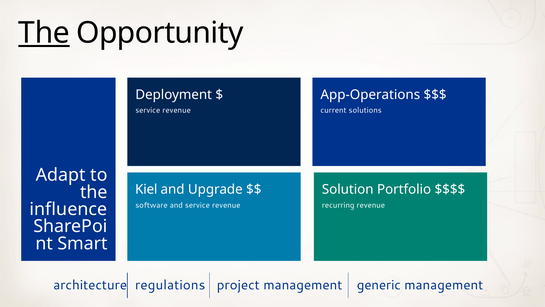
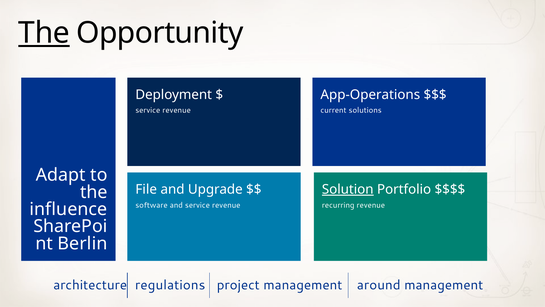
Kiel: Kiel -> File
Solution underline: none -> present
Smart: Smart -> Berlin
generic: generic -> around
